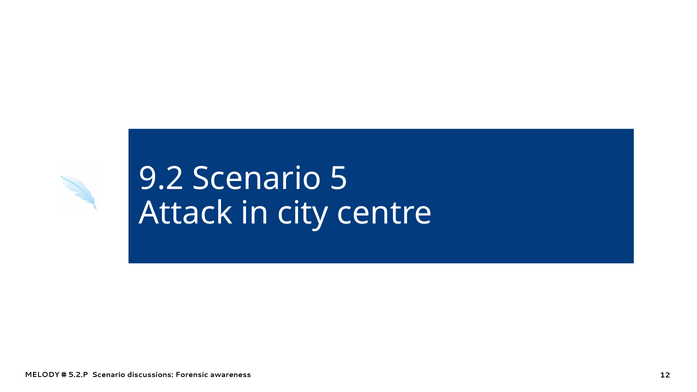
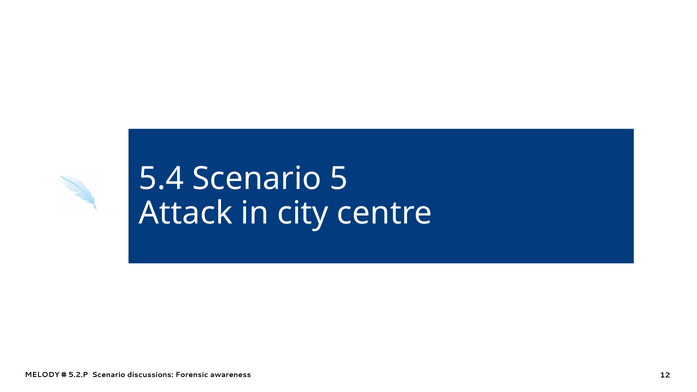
9.2: 9.2 -> 5.4
